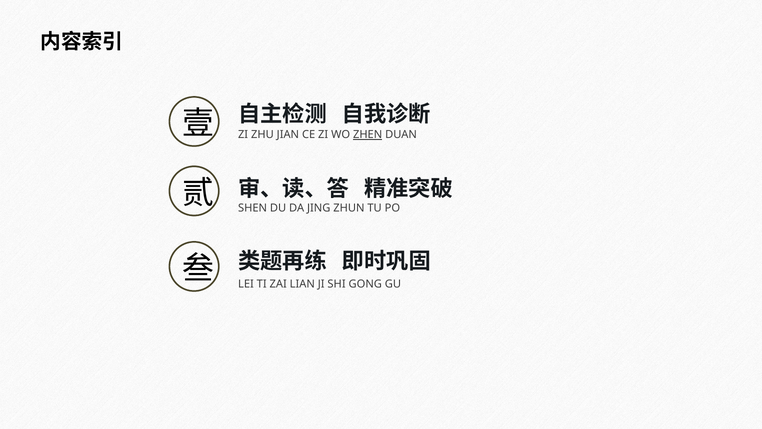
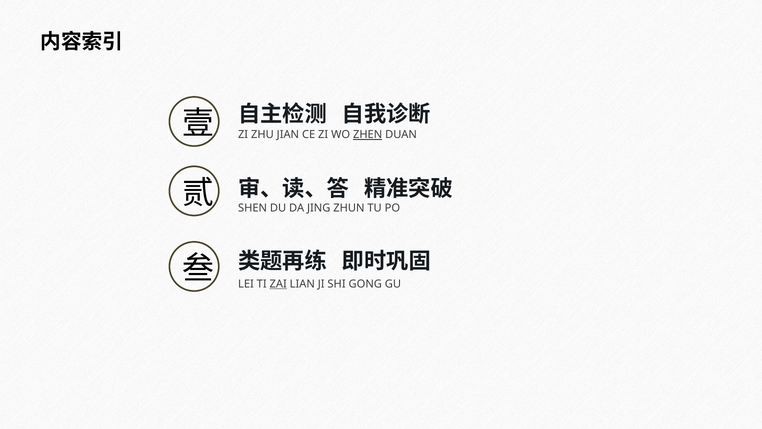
ZAI underline: none -> present
